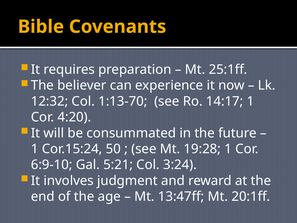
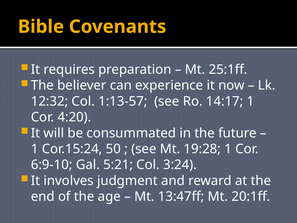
1:13-70: 1:13-70 -> 1:13-57
